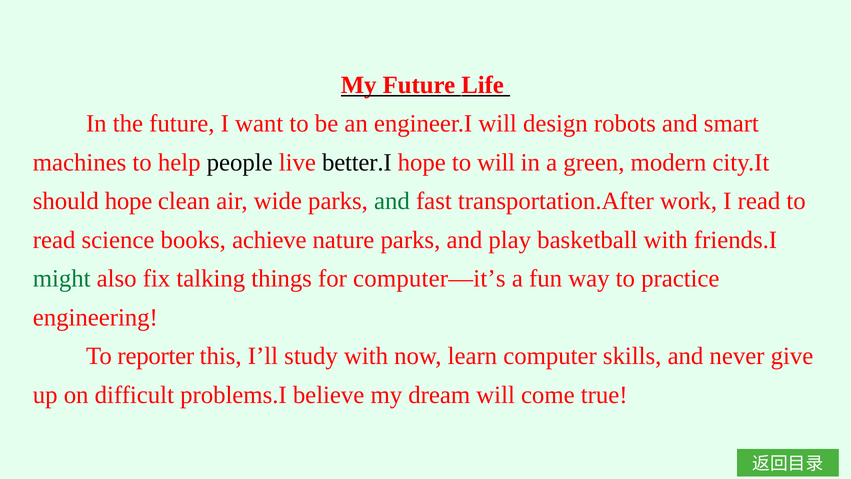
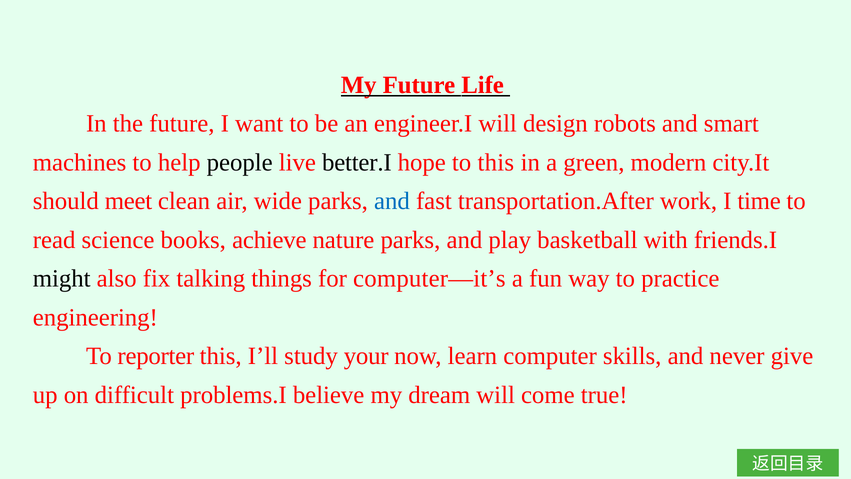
to will: will -> this
should hope: hope -> meet
and at (392, 201) colour: green -> blue
I read: read -> time
might colour: green -> black
study with: with -> your
